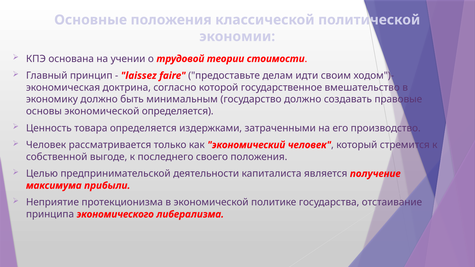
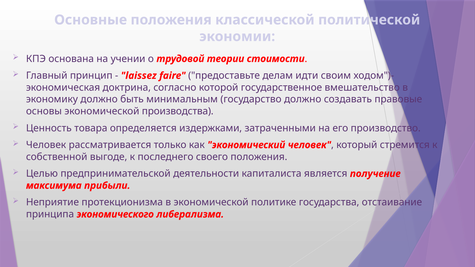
экономической определяется: определяется -> производства
